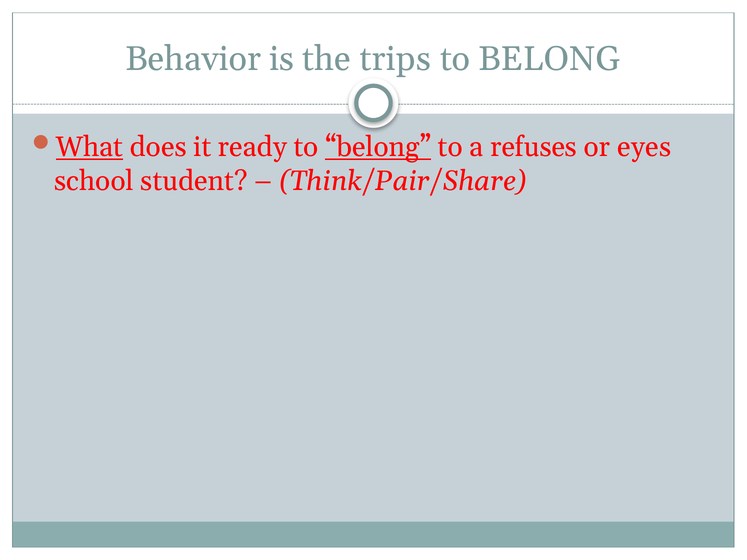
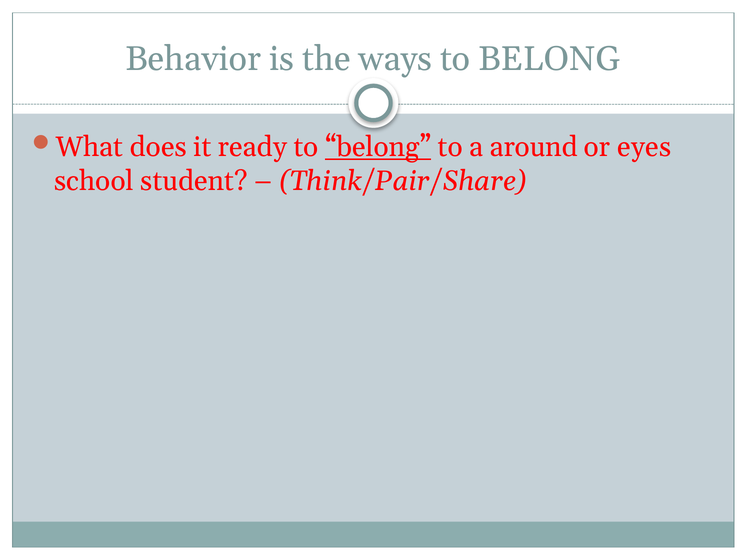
trips: trips -> ways
What underline: present -> none
refuses: refuses -> around
